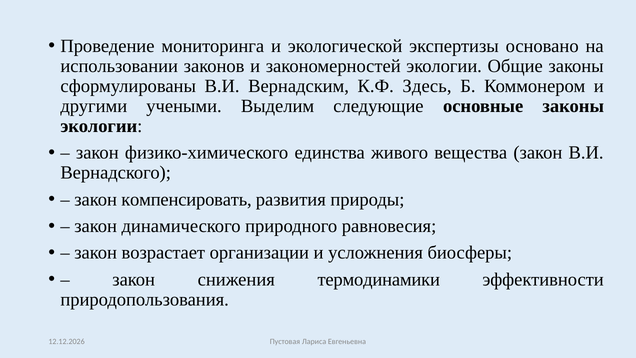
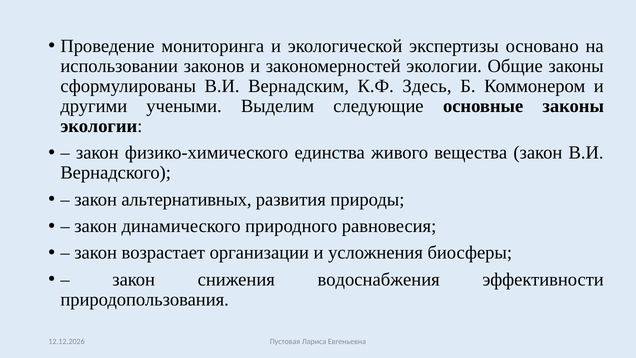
компенсировать: компенсировать -> альтернативных
термодинамики: термодинамики -> водоснабжения
